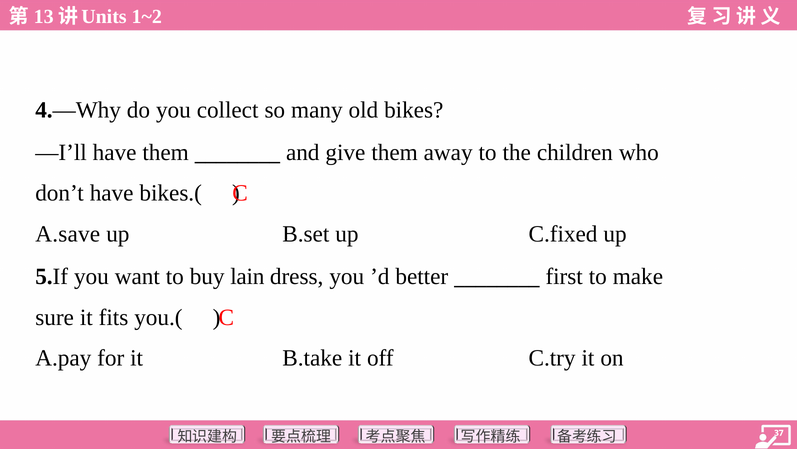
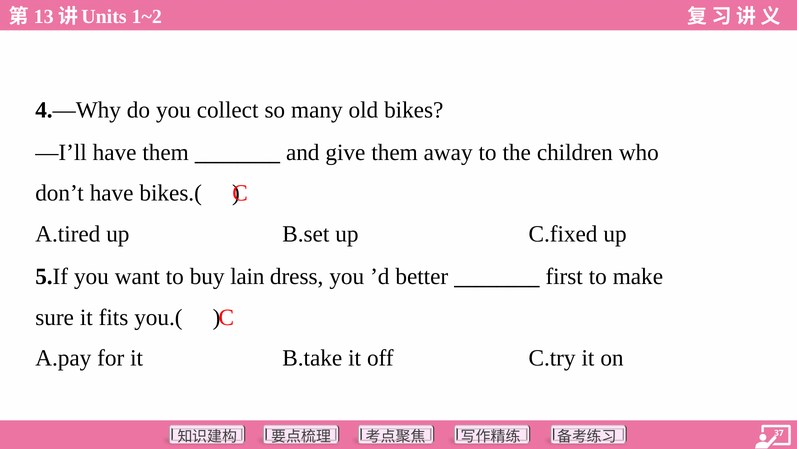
A.save: A.save -> A.tired
